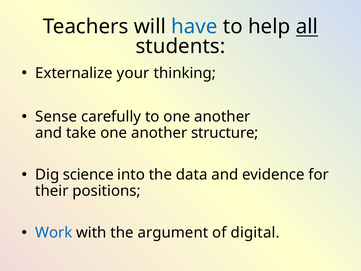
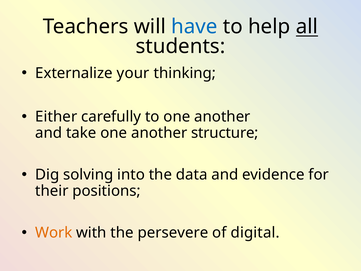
Sense: Sense -> Either
science: science -> solving
Work colour: blue -> orange
argument: argument -> persevere
